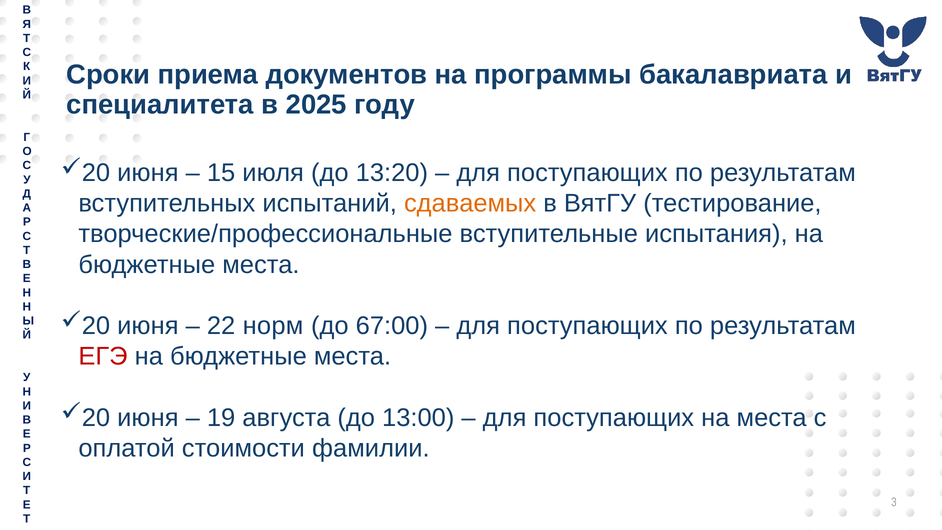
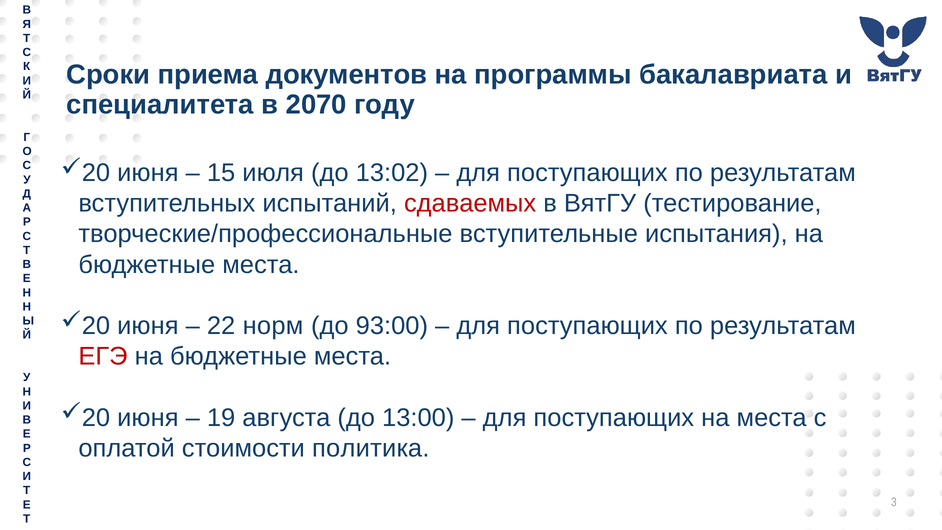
2025: 2025 -> 2070
13:20: 13:20 -> 13:02
сдаваемых colour: orange -> red
67:00: 67:00 -> 93:00
фамилии: фамилии -> политика
